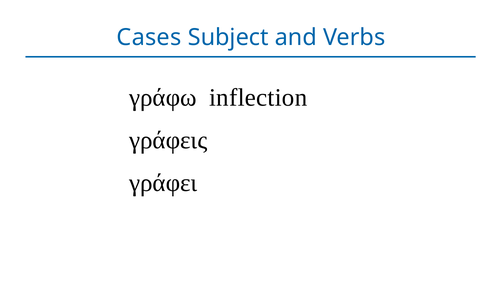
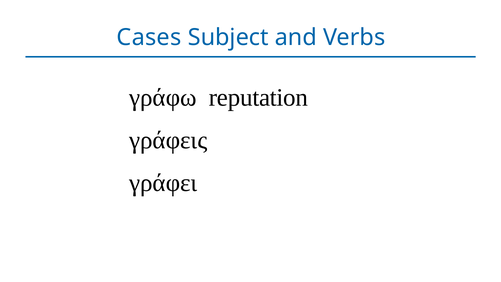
inflection: inflection -> reputation
